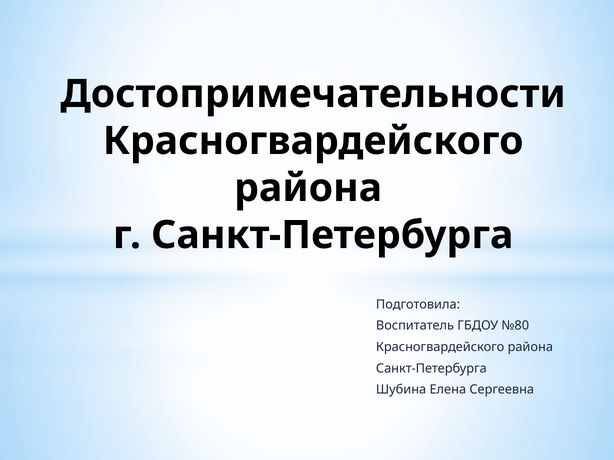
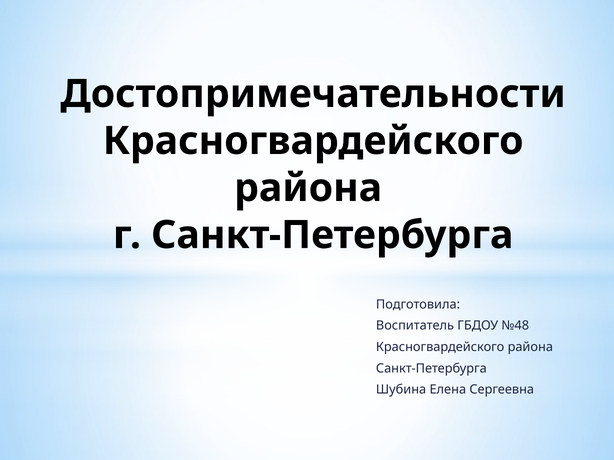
№80: №80 -> №48
